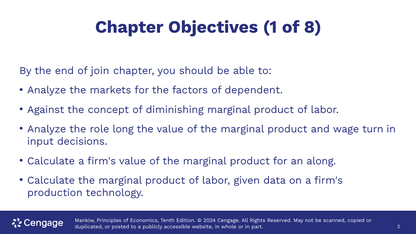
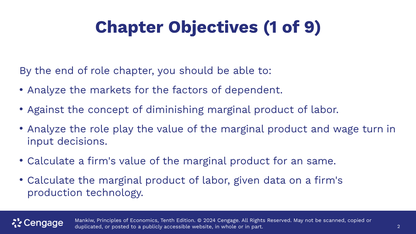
8: 8 -> 9
of join: join -> role
long: long -> play
along: along -> same
